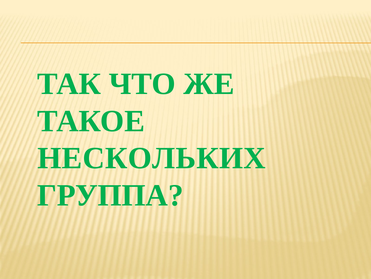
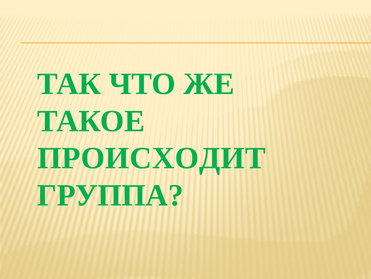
НЕСКОЛЬКИХ: НЕСКОЛЬКИХ -> ПРОИСХОДИТ
